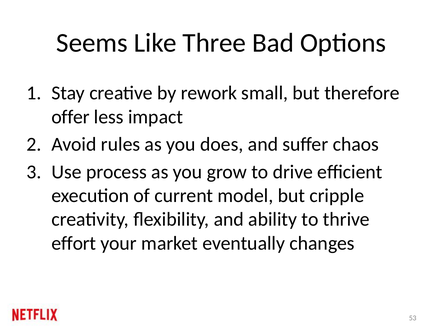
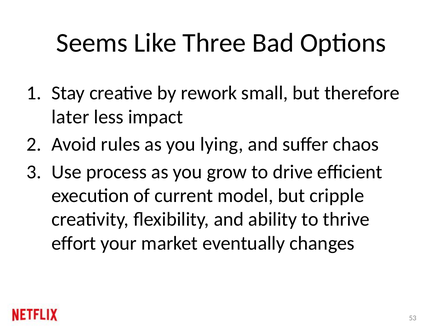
offer: offer -> later
does: does -> lying
